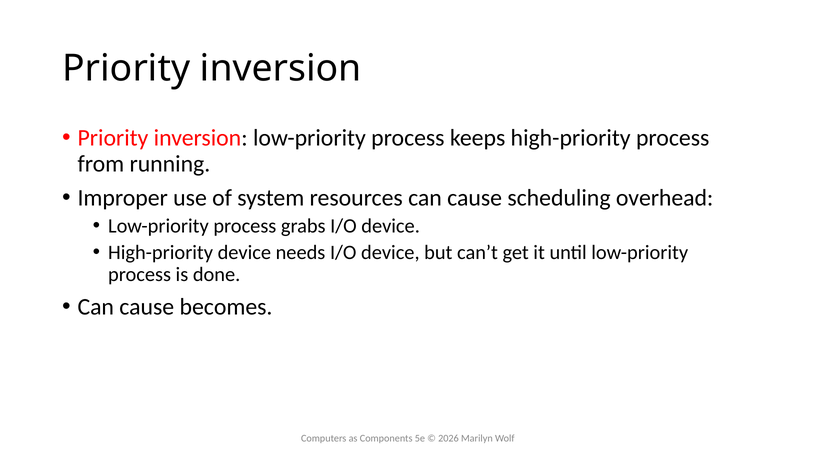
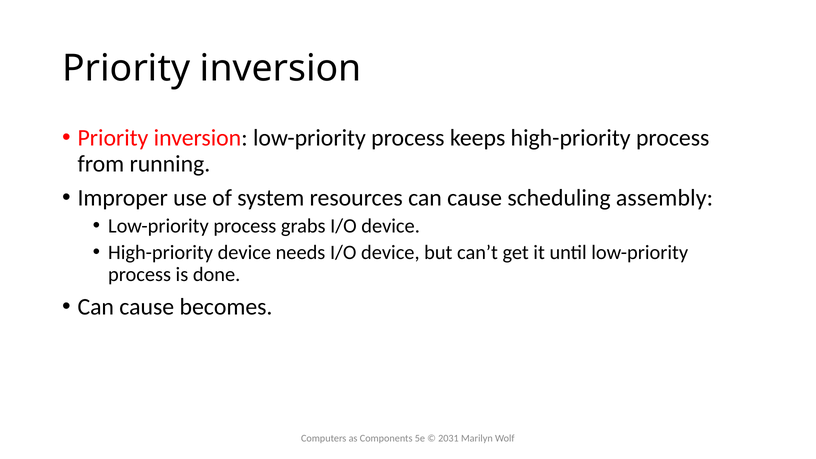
overhead: overhead -> assembly
2026: 2026 -> 2031
